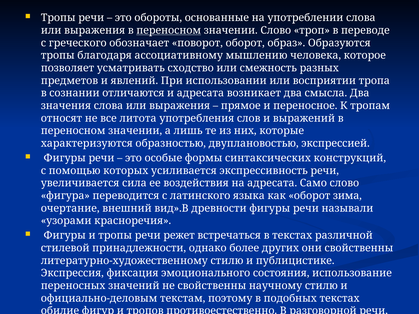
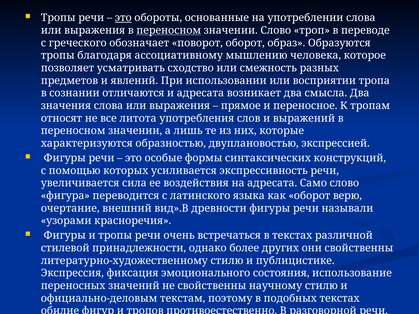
это at (123, 18) underline: none -> present
зима: зима -> верю
режет: режет -> очень
